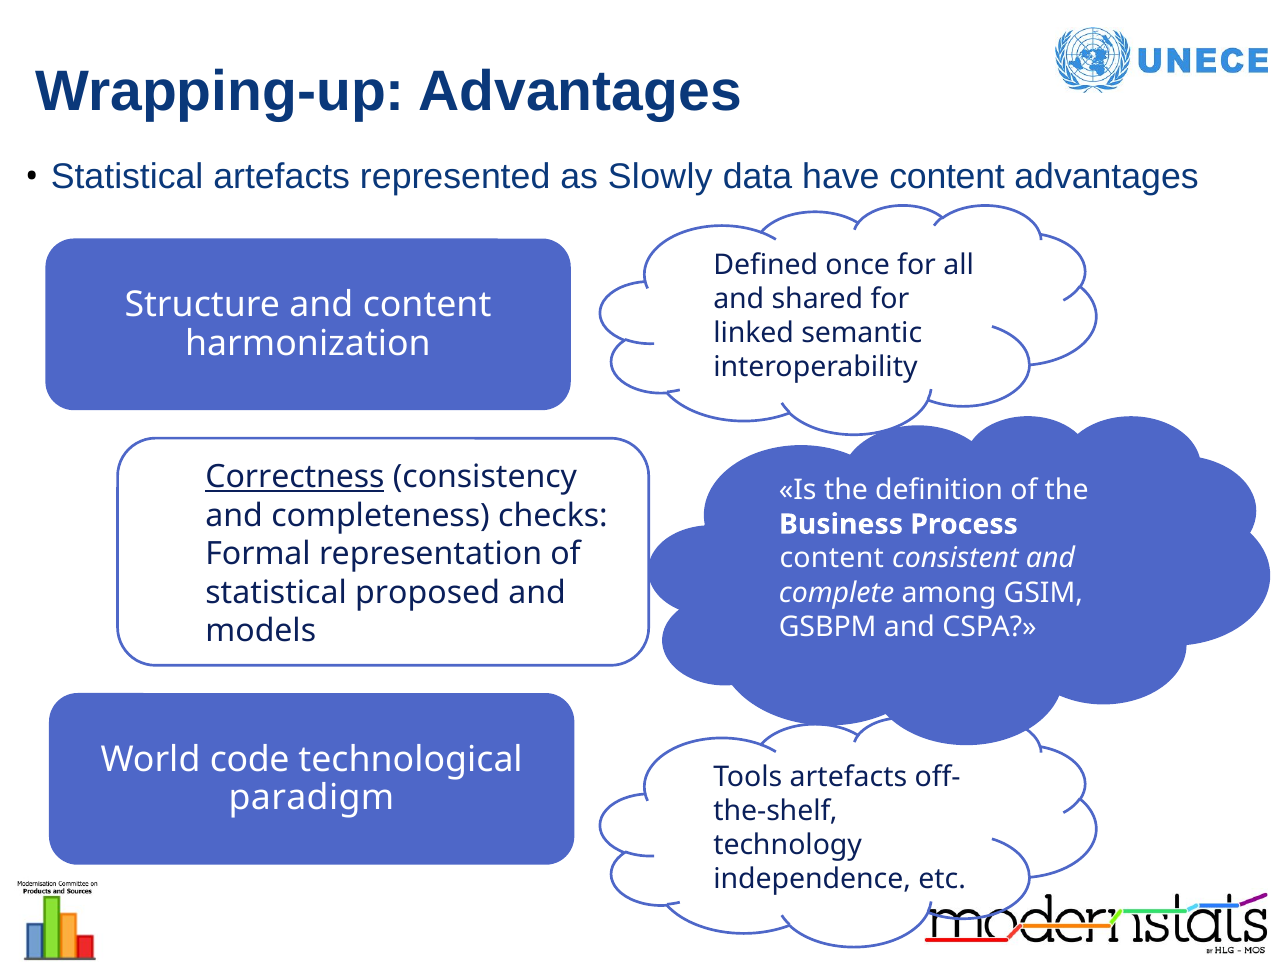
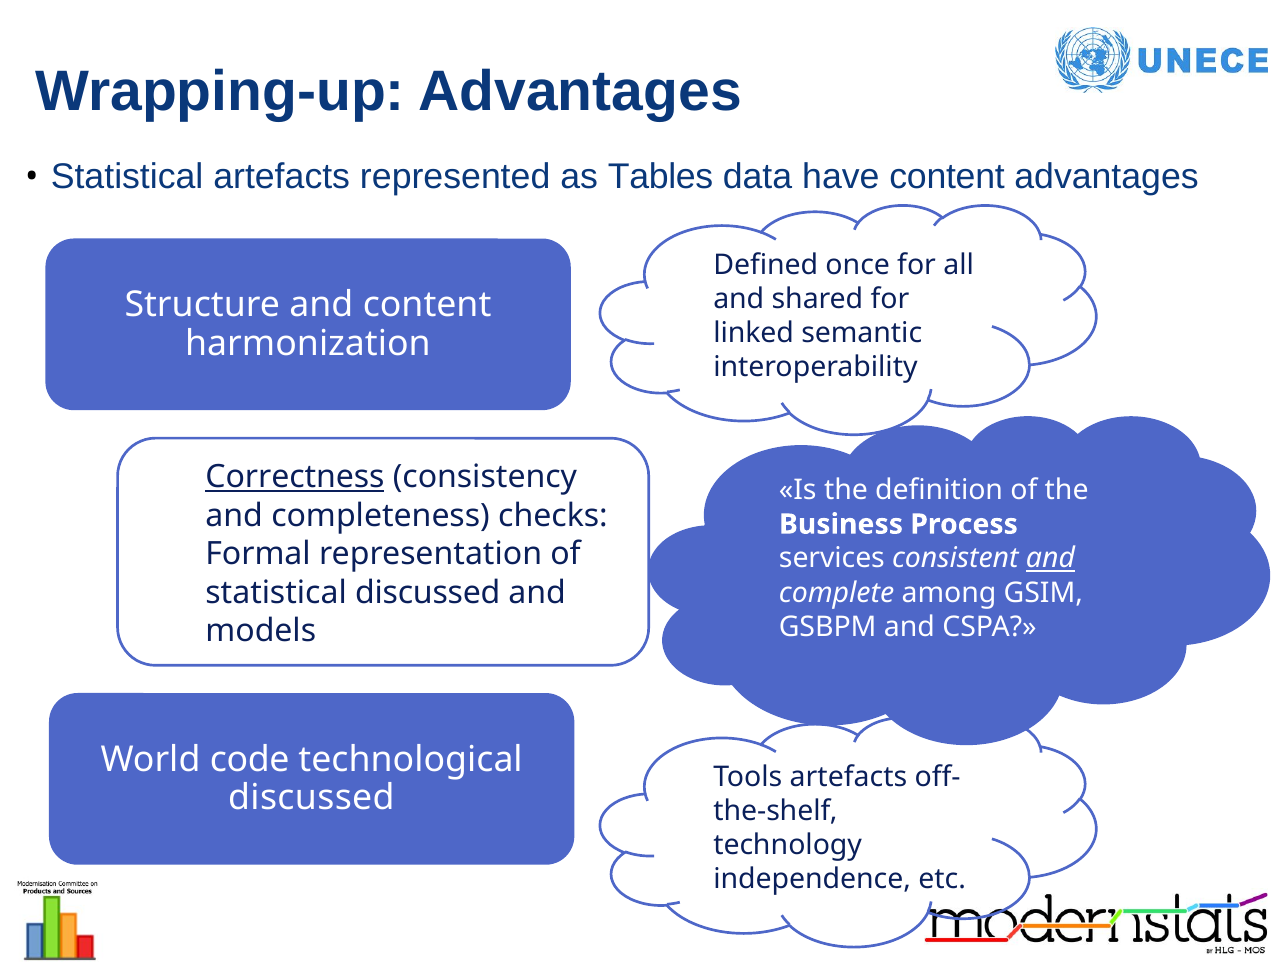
Slowly: Slowly -> Tables
content at (832, 559): content -> services
and at (1051, 559) underline: none -> present
statistical proposed: proposed -> discussed
paradigm at (311, 798): paradigm -> discussed
